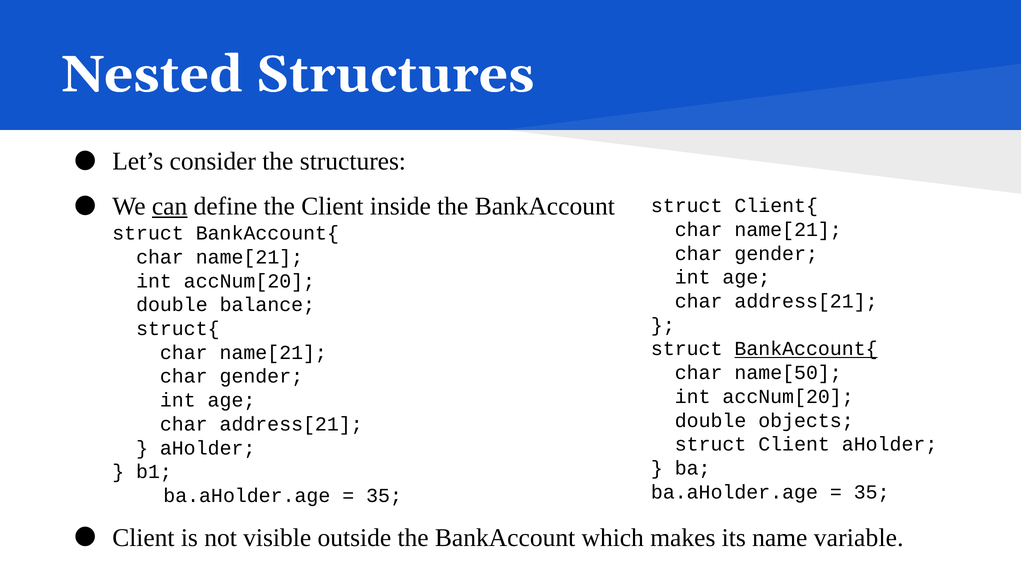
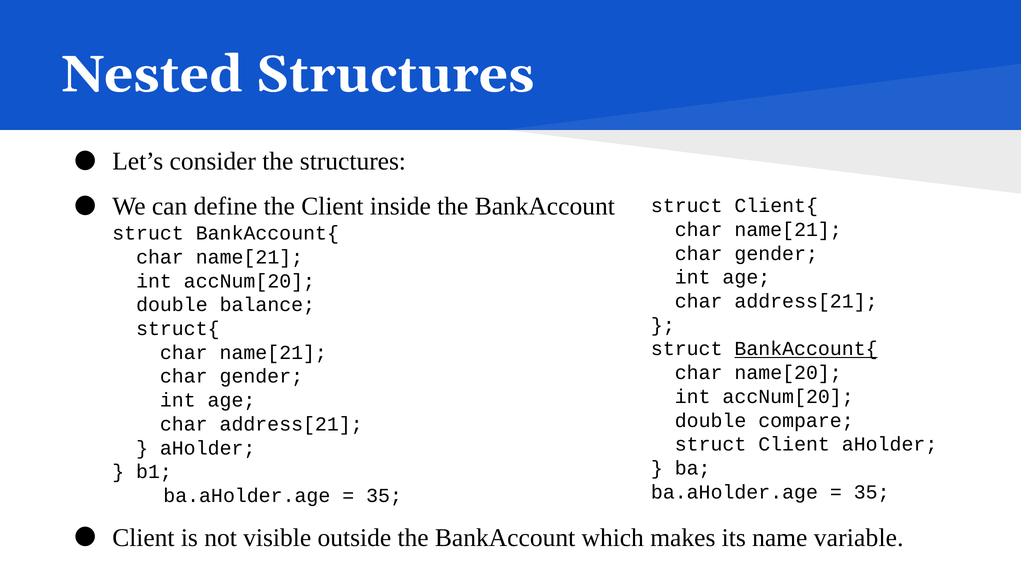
can underline: present -> none
name[50: name[50 -> name[20
objects: objects -> compare
